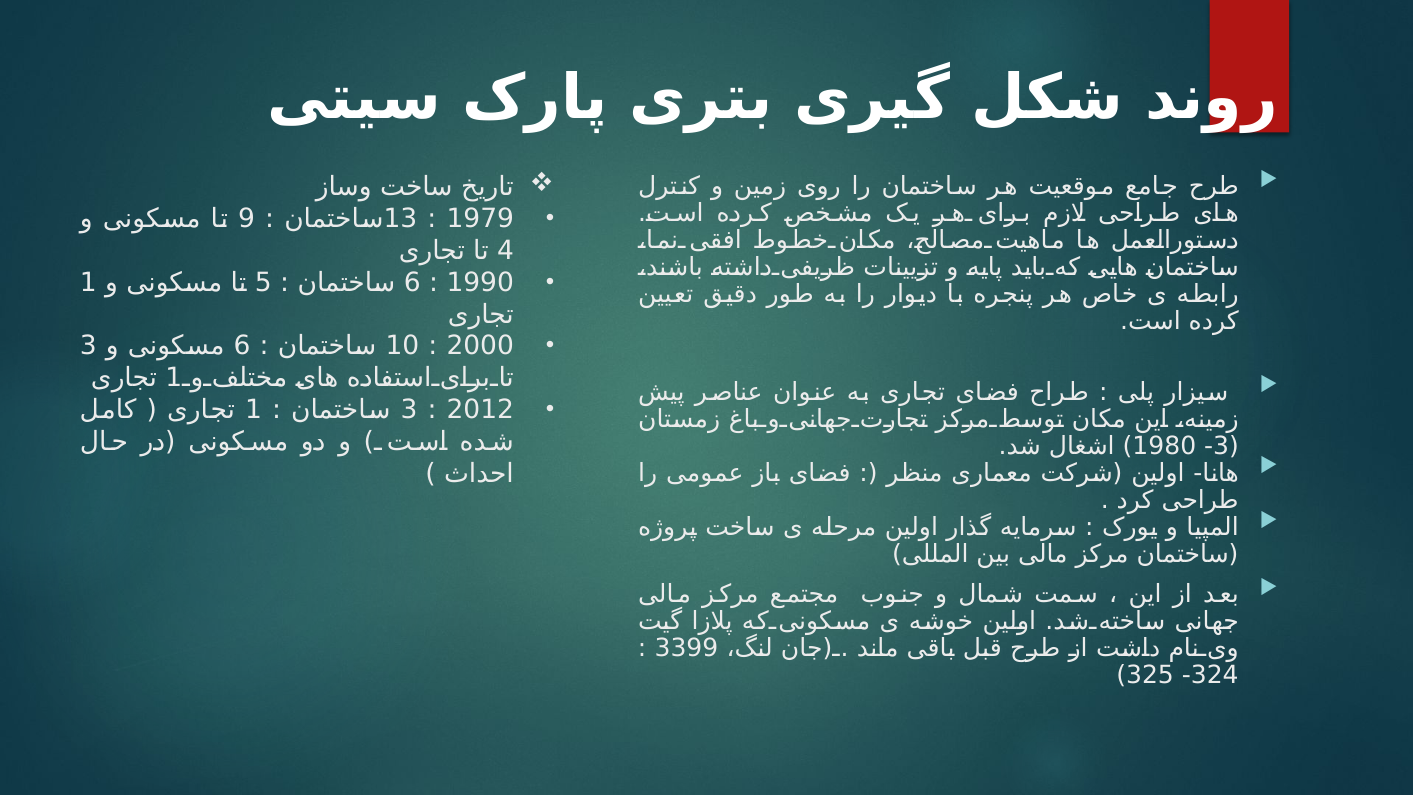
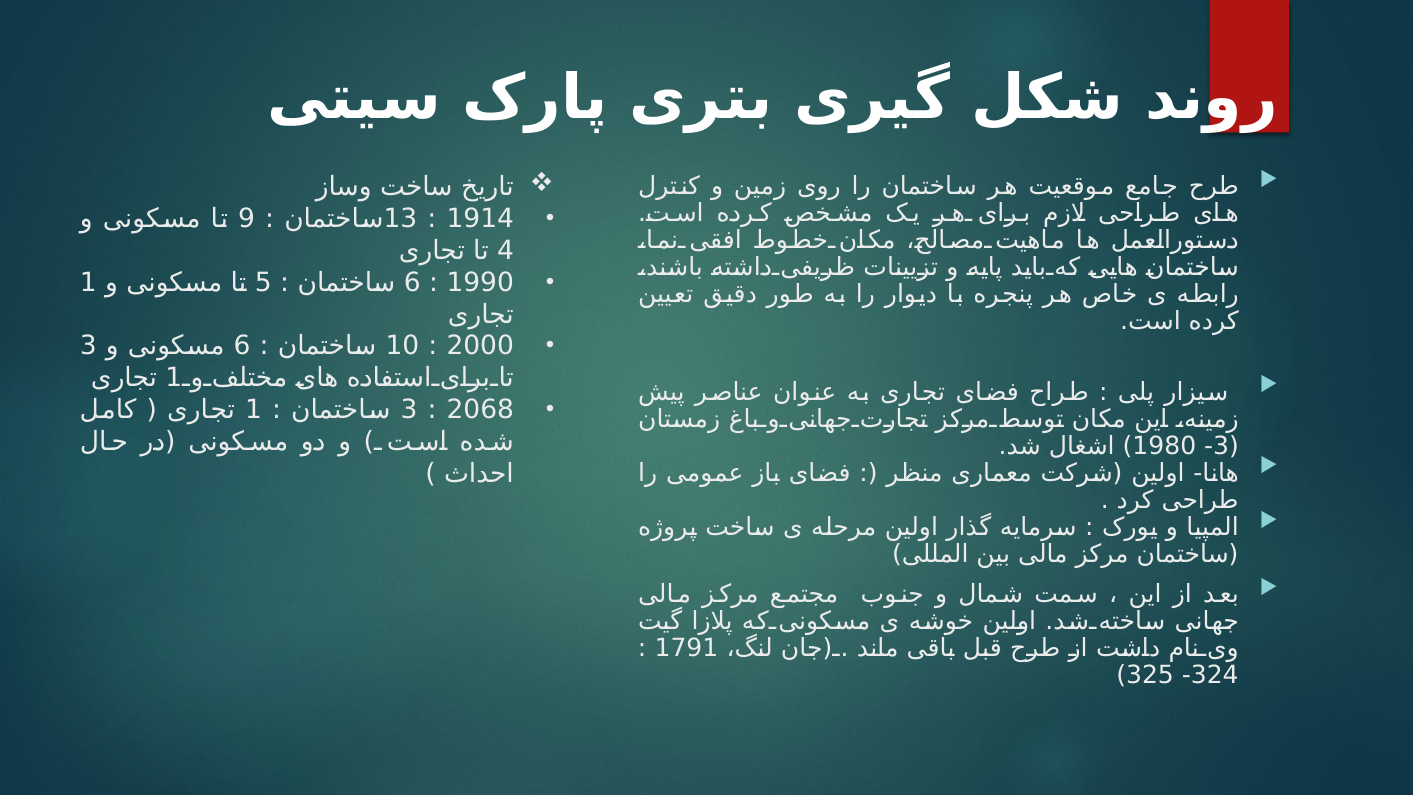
1979: 1979 -> 1914
2012: 2012 -> 2068
3399: 3399 -> 1791
